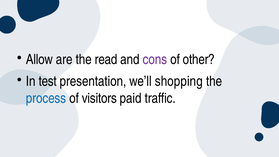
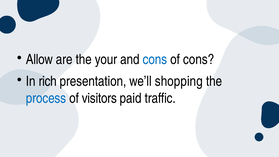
read: read -> your
cons at (155, 59) colour: purple -> blue
of other: other -> cons
test: test -> rich
